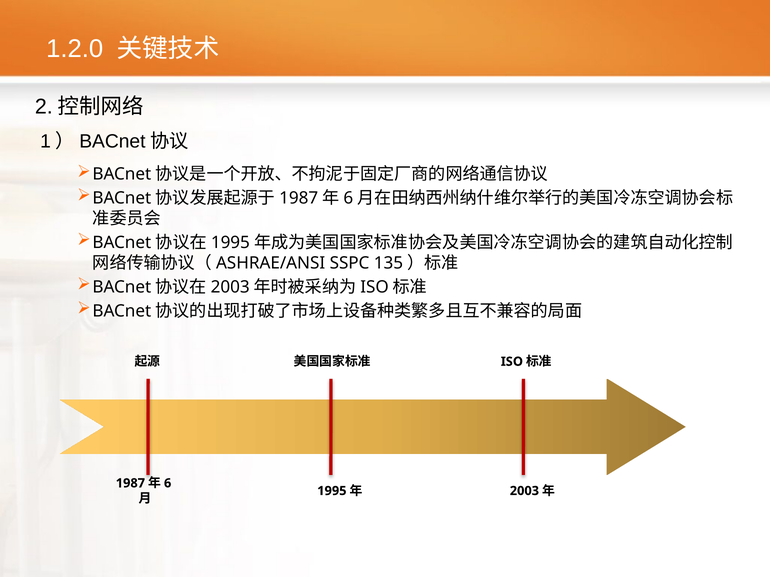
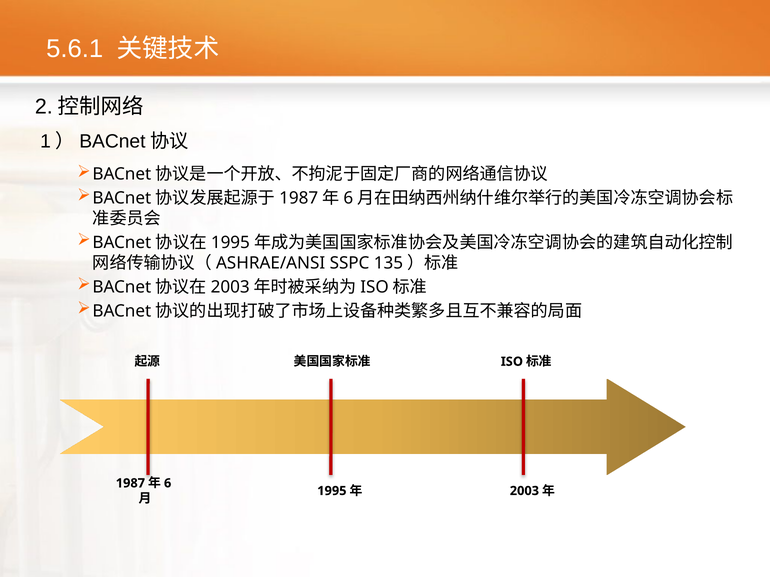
1.2.0: 1.2.0 -> 5.6.1
